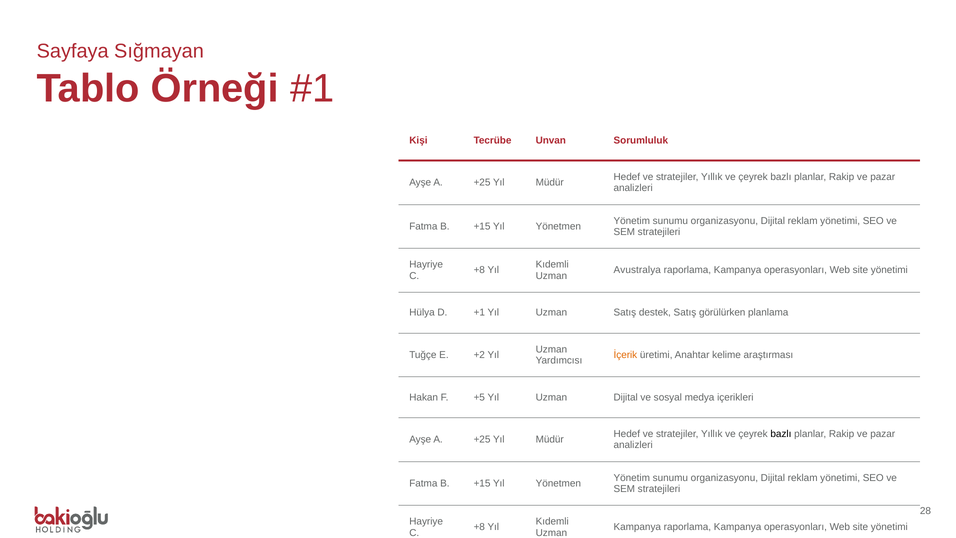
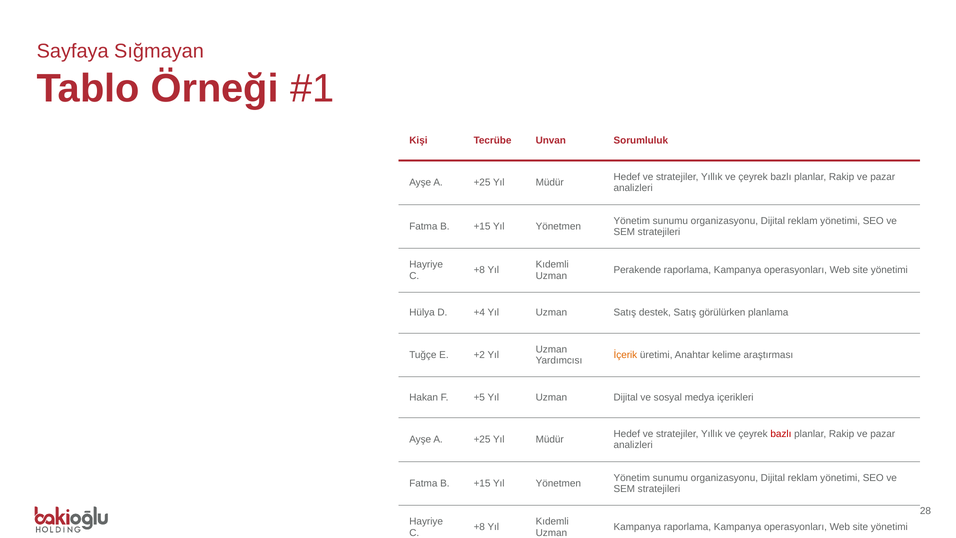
Avustralya: Avustralya -> Perakende
+1: +1 -> +4
bazlı at (781, 434) colour: black -> red
